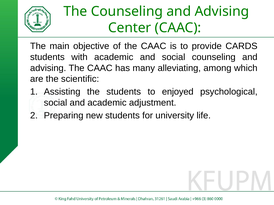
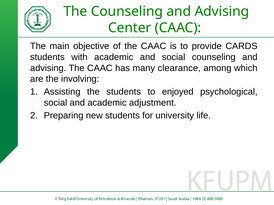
alleviating: alleviating -> clearance
scientific: scientific -> involving
